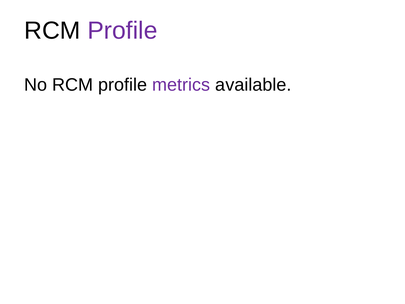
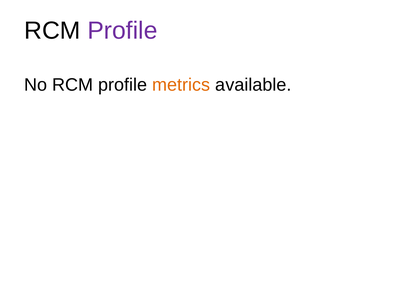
metrics colour: purple -> orange
